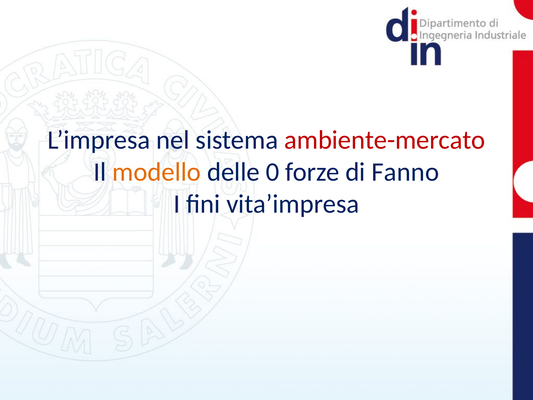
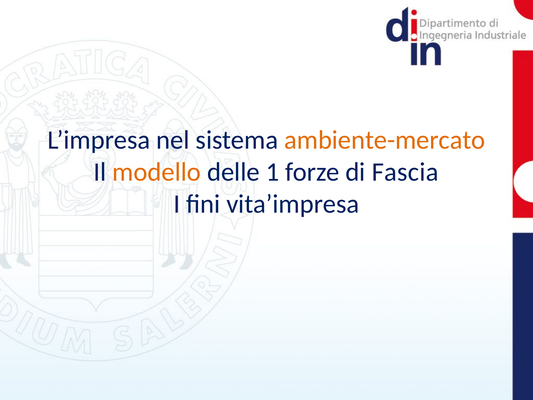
ambiente-mercato colour: red -> orange
0: 0 -> 1
Fanno: Fanno -> Fascia
